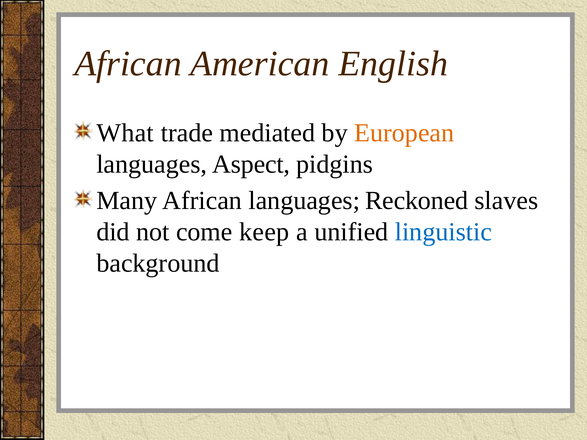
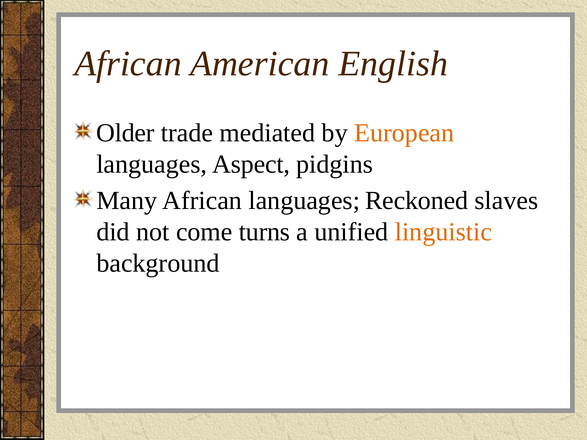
What: What -> Older
keep: keep -> turns
linguistic colour: blue -> orange
